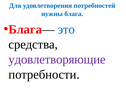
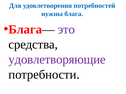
это colour: blue -> purple
